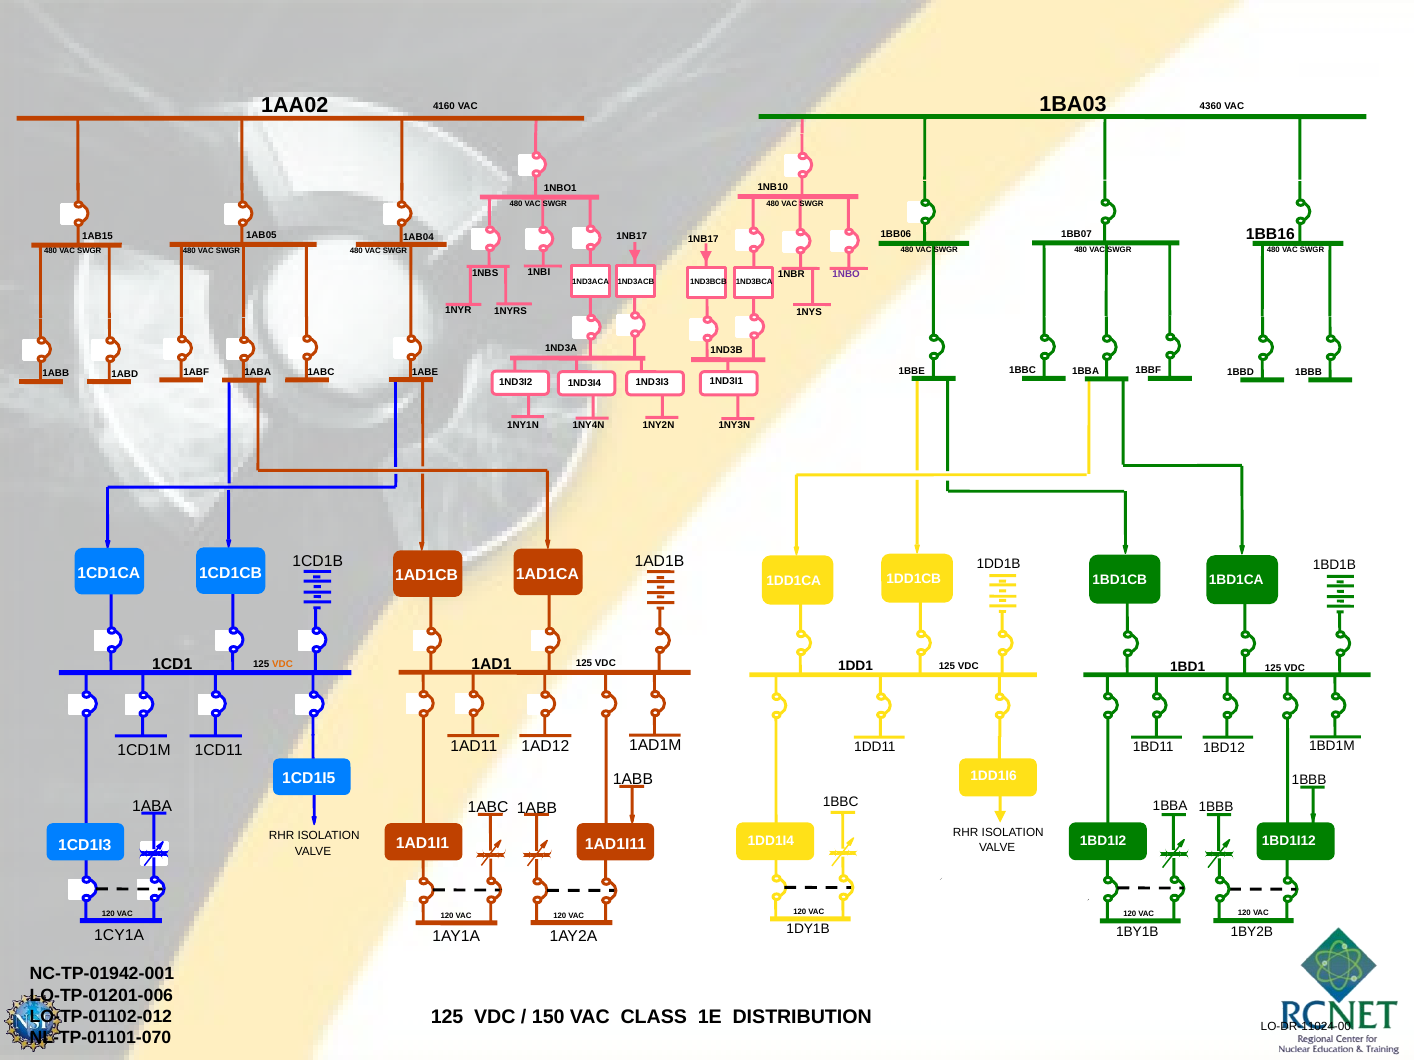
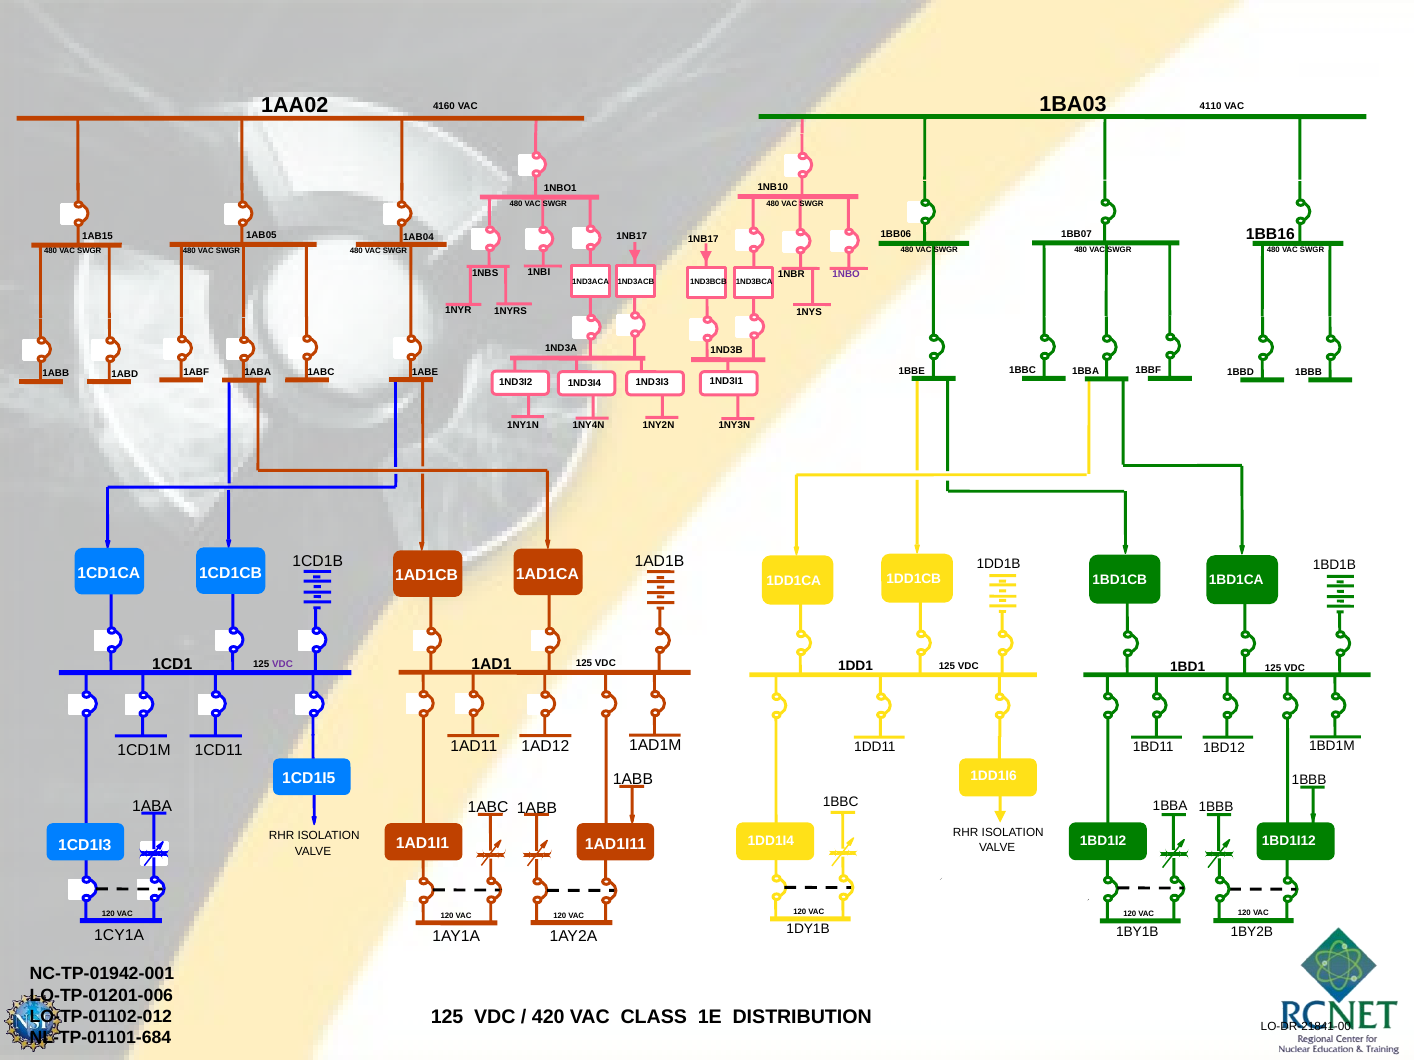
4360: 4360 -> 4110
VDC at (283, 664) colour: orange -> purple
150: 150 -> 420
LO-DR-11024-00: LO-DR-11024-00 -> LO-DR-21841-00
NL-TP-01101-070: NL-TP-01101-070 -> NL-TP-01101-684
